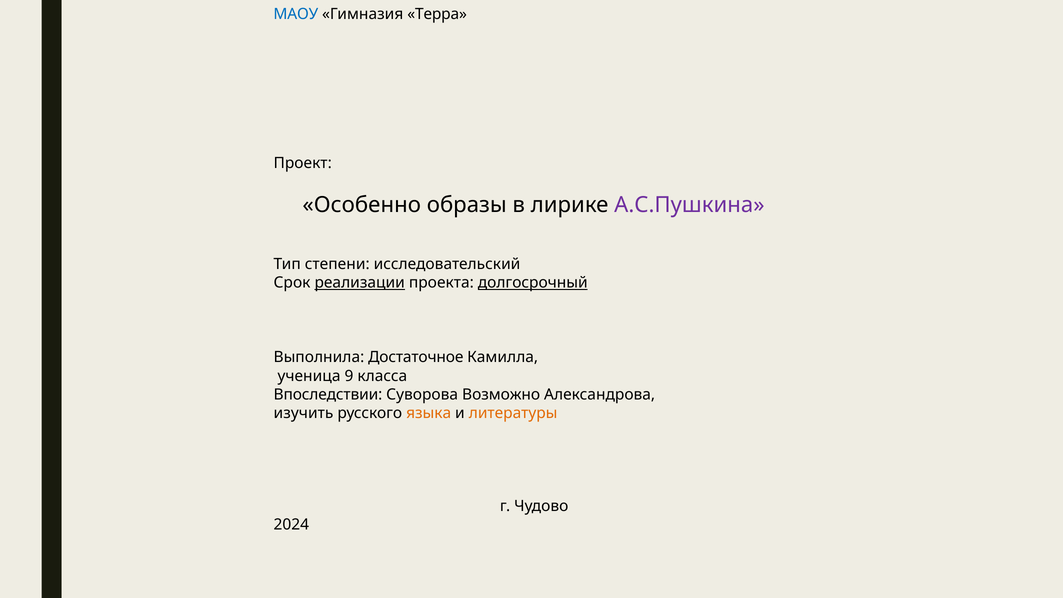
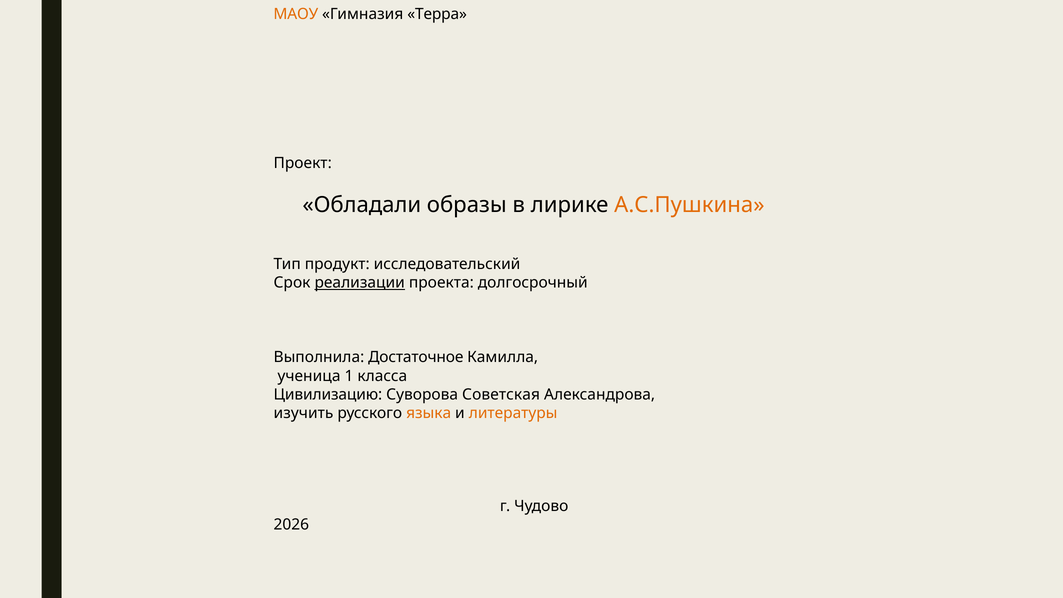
МАОУ colour: blue -> orange
Особенно: Особенно -> Обладали
А.С.Пушкина colour: purple -> orange
степени: степени -> продукт
долгосрочный underline: present -> none
9: 9 -> 1
Впоследствии: Впоследствии -> Цивилизацию
Возможно: Возможно -> Советская
2024: 2024 -> 2026
